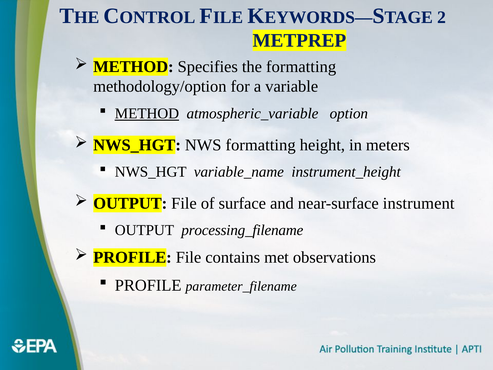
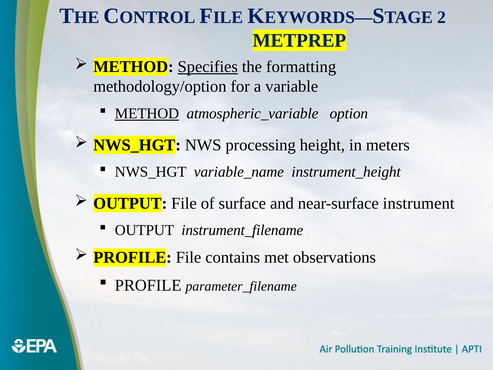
Specifies underline: none -> present
NWS formatting: formatting -> processing
processing_filename: processing_filename -> instrument_filename
